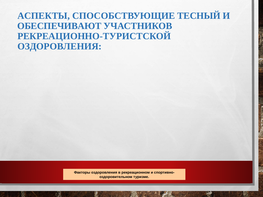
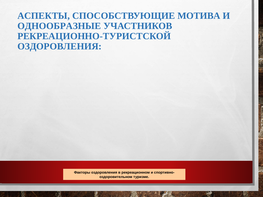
ТЕСНЫЙ: ТЕСНЫЙ -> МОТИВА
ОБЕСПЕЧИВАЮТ: ОБЕСПЕЧИВАЮТ -> ОДНООБРАЗНЫЕ
